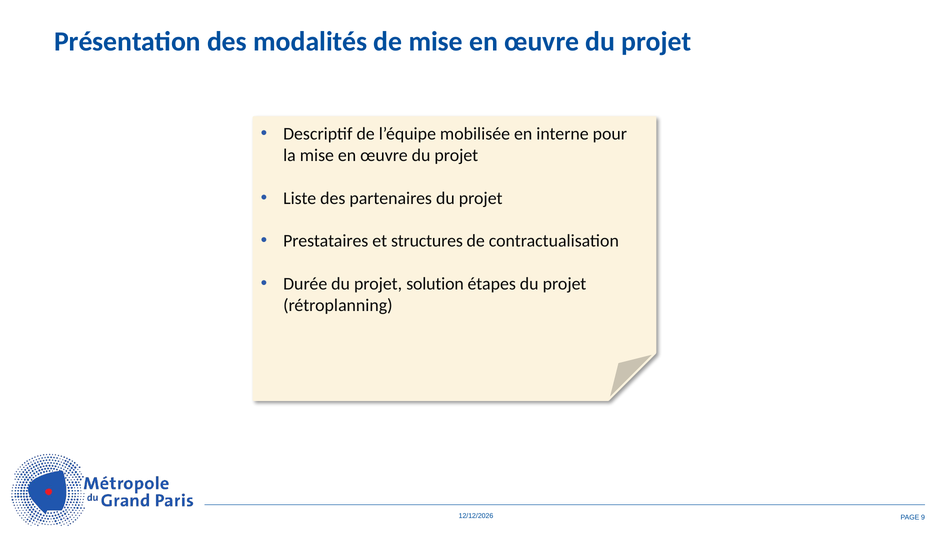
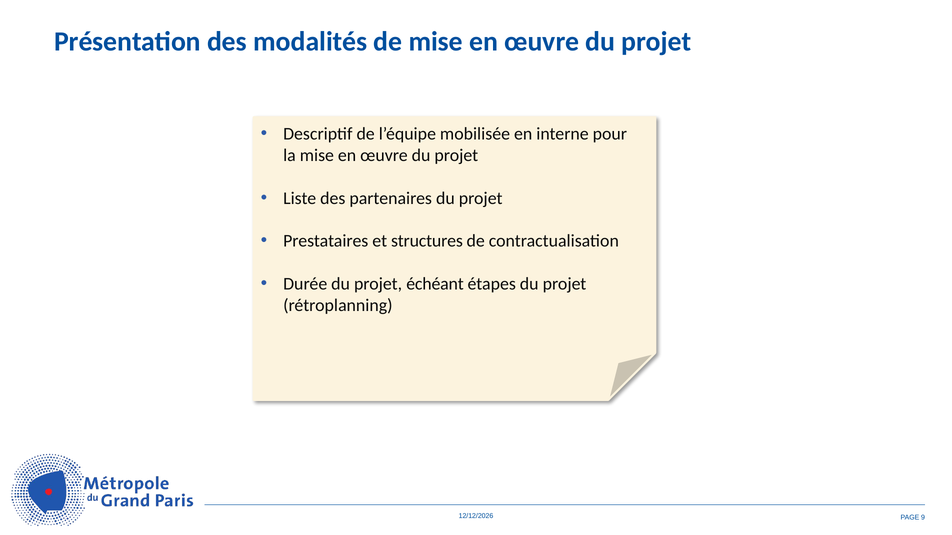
solution: solution -> échéant
